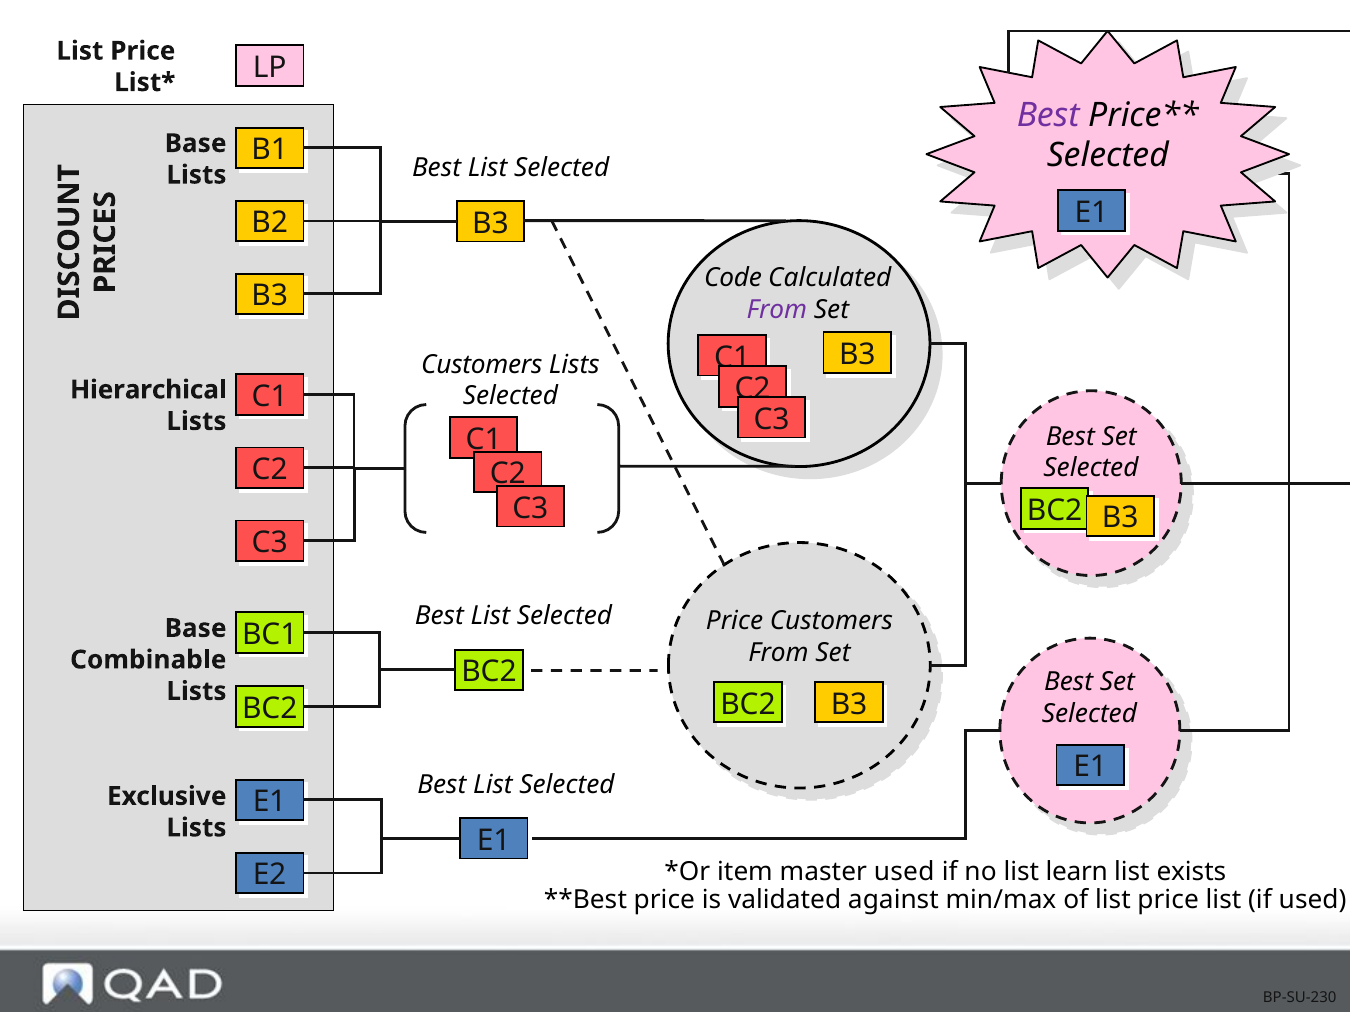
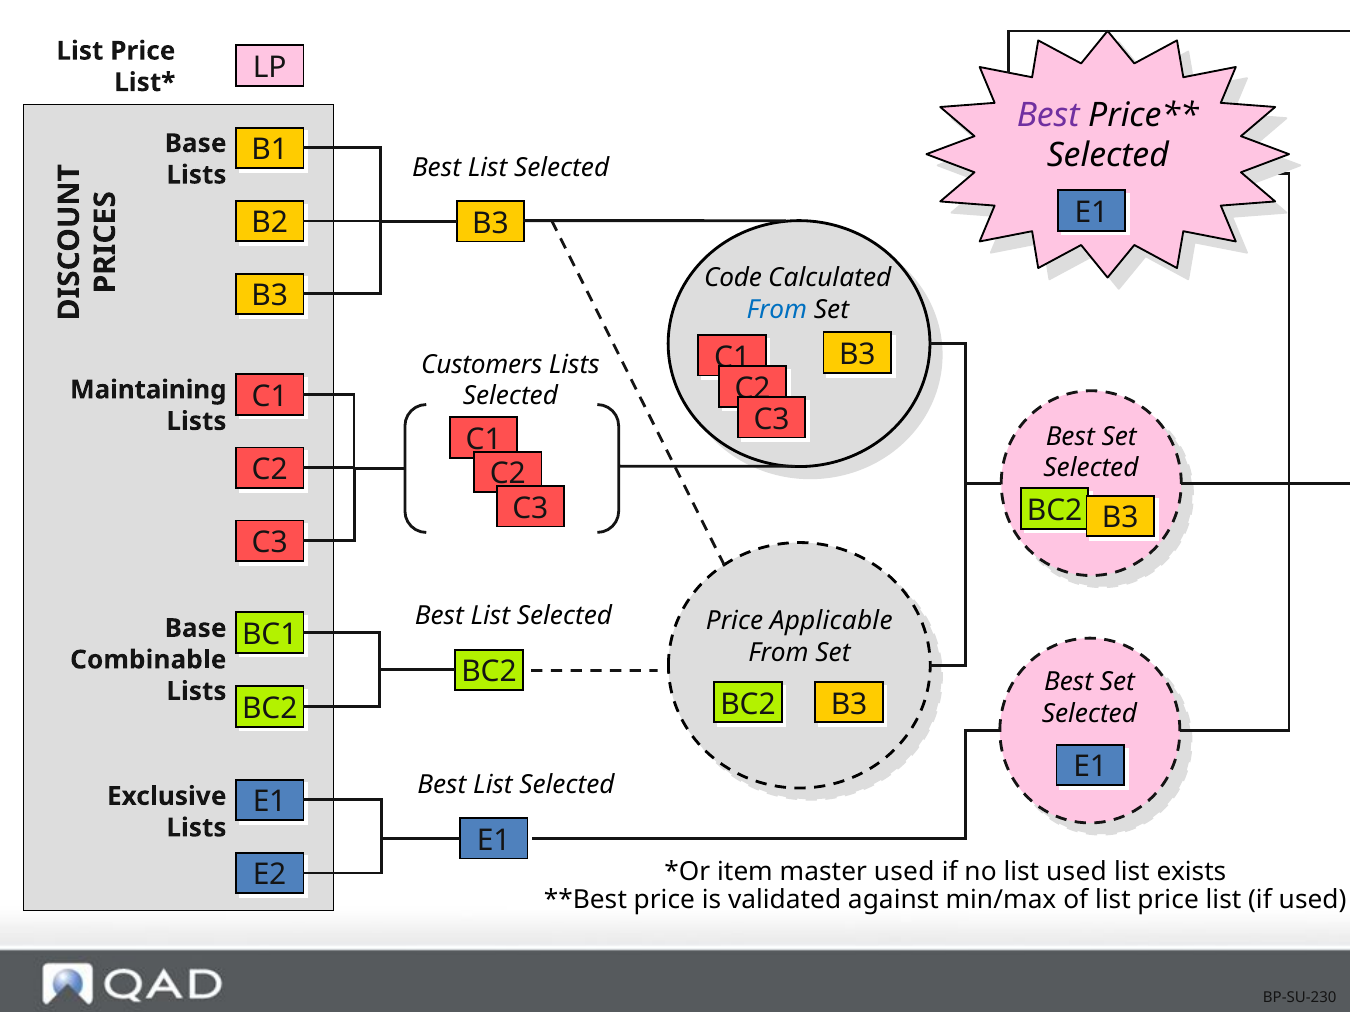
From at (777, 310) colour: purple -> blue
Hierarchical: Hierarchical -> Maintaining
Price Customers: Customers -> Applicable
list learn: learn -> used
